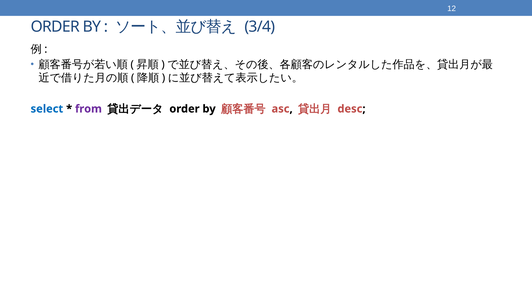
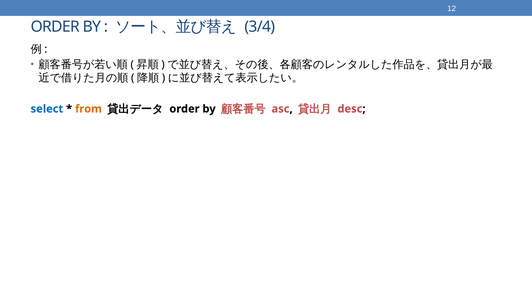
from colour: purple -> orange
